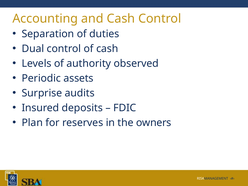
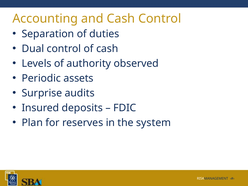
owners: owners -> system
